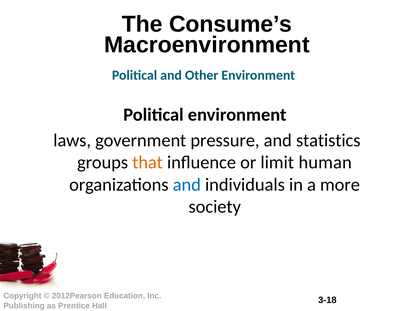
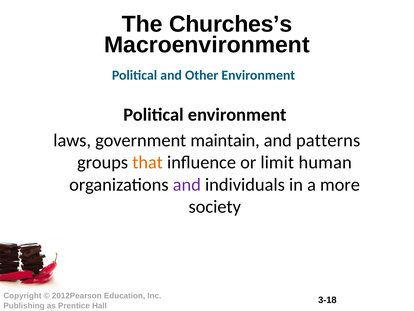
Consume’s: Consume’s -> Churches’s
pressure: pressure -> maintain
statistics: statistics -> patterns
and at (187, 184) colour: blue -> purple
